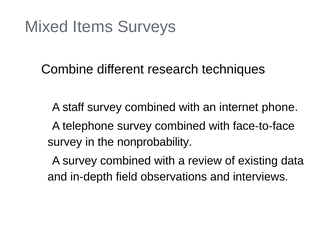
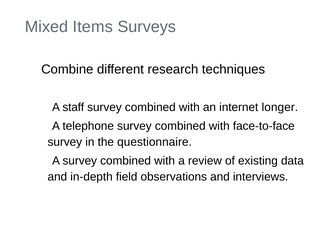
phone: phone -> longer
nonprobability: nonprobability -> questionnaire
